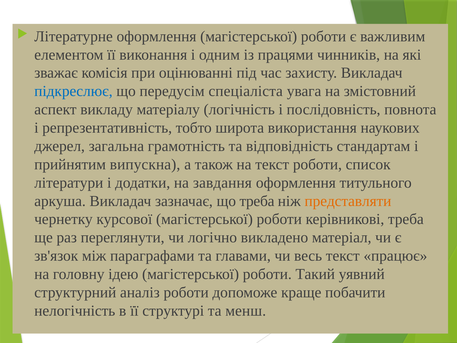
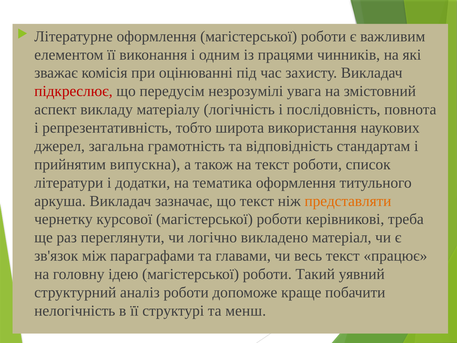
підкреслює colour: blue -> red
спеціаліста: спеціаліста -> незрозумілі
завдання: завдання -> тематика
що треба: треба -> текст
